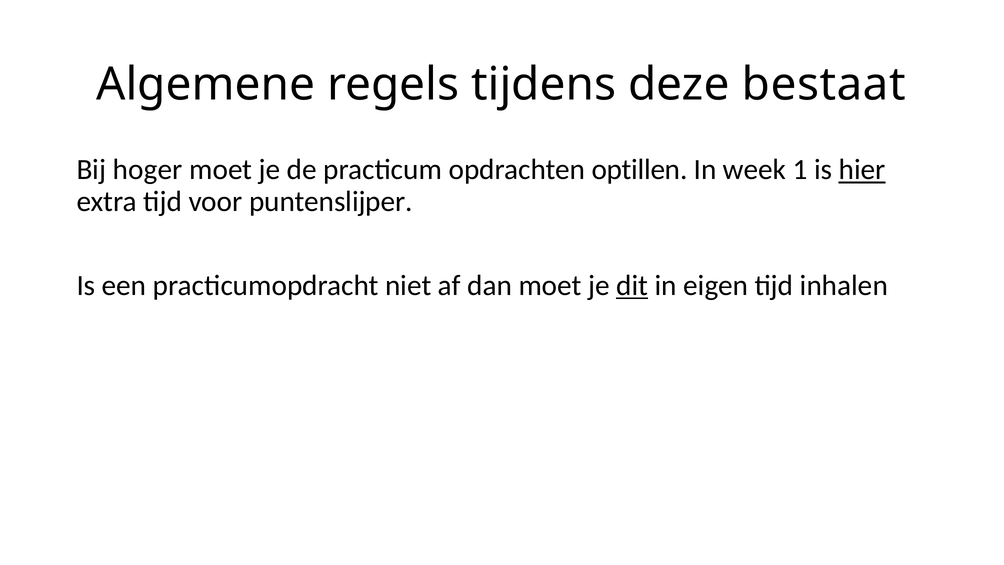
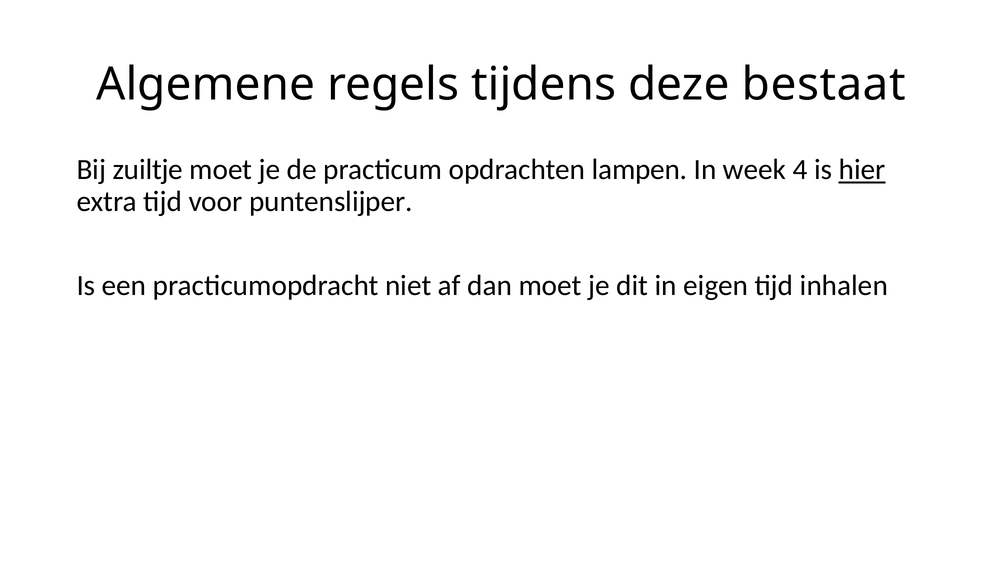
hoger: hoger -> zuiltje
optillen: optillen -> lampen
1: 1 -> 4
dit underline: present -> none
